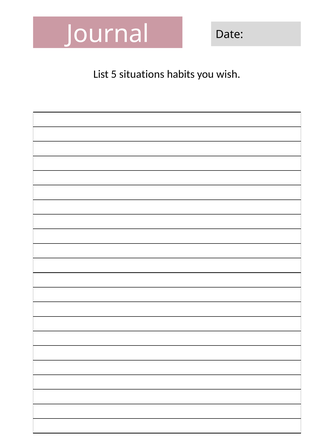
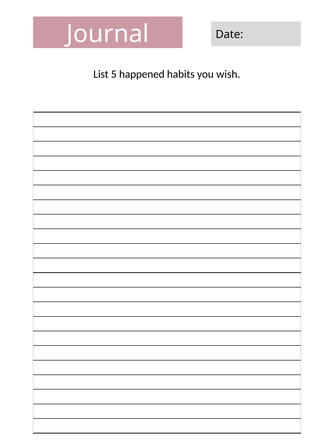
situations: situations -> happened
